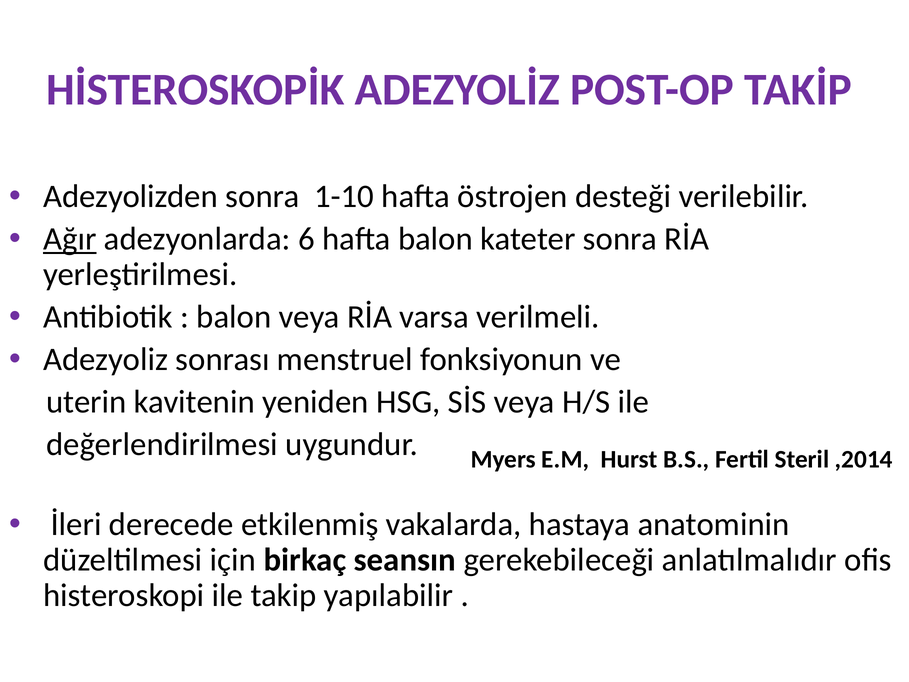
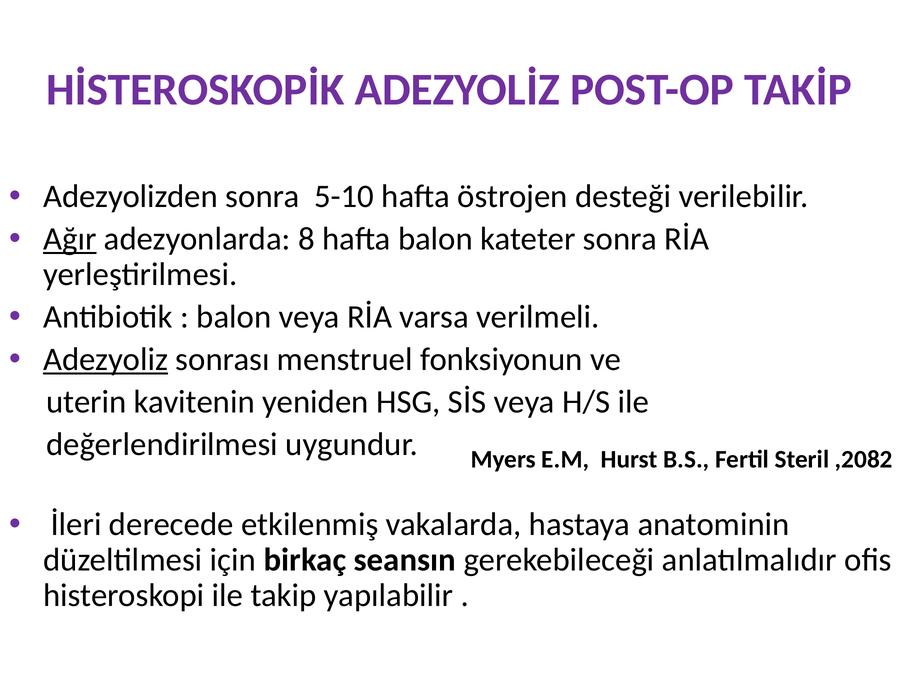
1-10: 1-10 -> 5-10
6: 6 -> 8
Adezyoliz underline: none -> present
,2014: ,2014 -> ,2082
